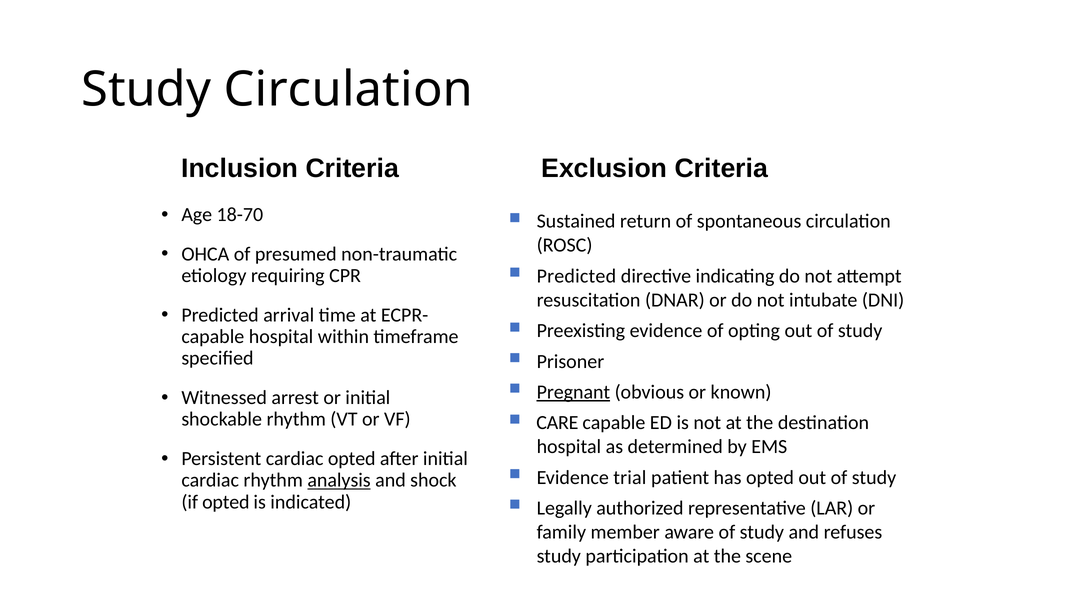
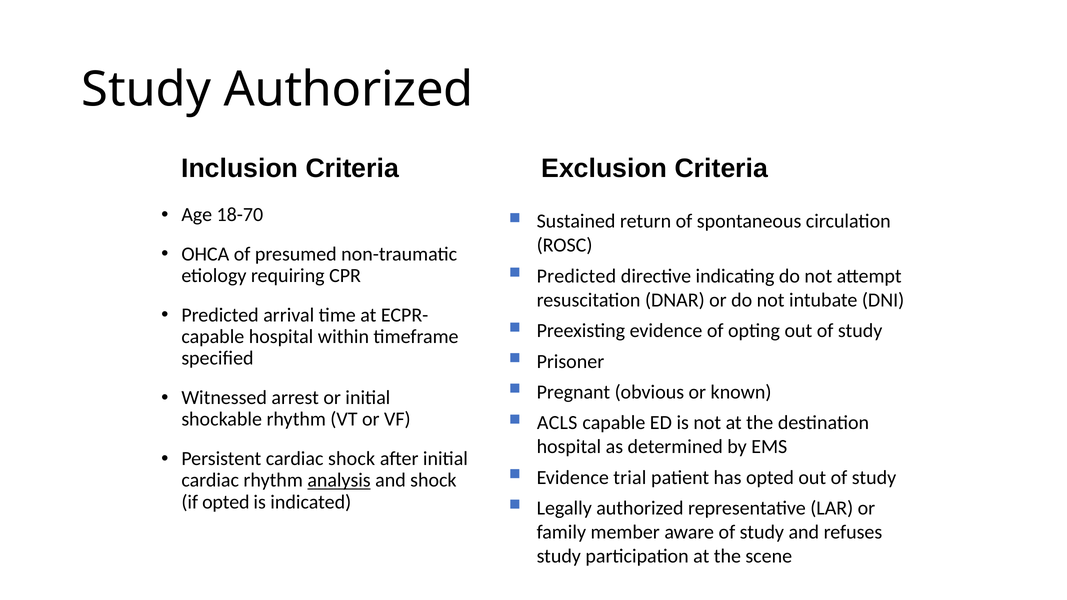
Study Circulation: Circulation -> Authorized
Pregnant underline: present -> none
CARE: CARE -> ACLS
cardiac opted: opted -> shock
